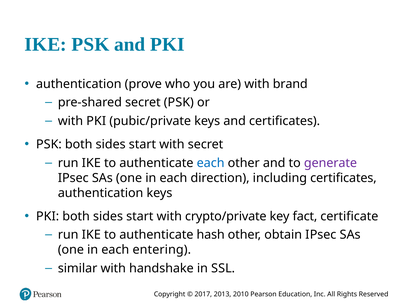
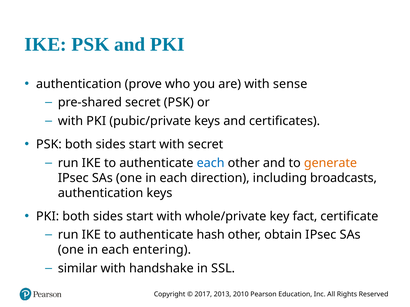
brand: brand -> sense
generate colour: purple -> orange
including certificates: certificates -> broadcasts
crypto/private: crypto/private -> whole/private
